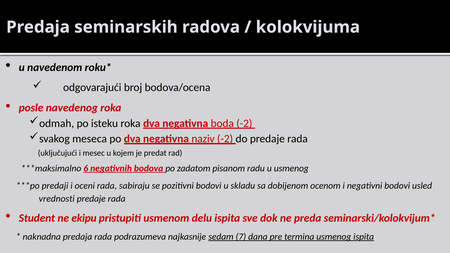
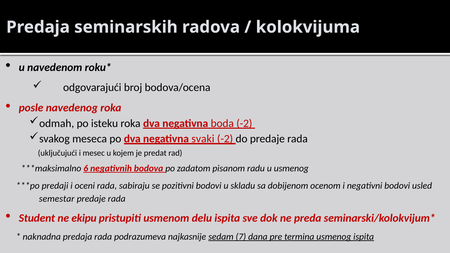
naziv: naziv -> svaki
vrednosti: vrednosti -> semestar
